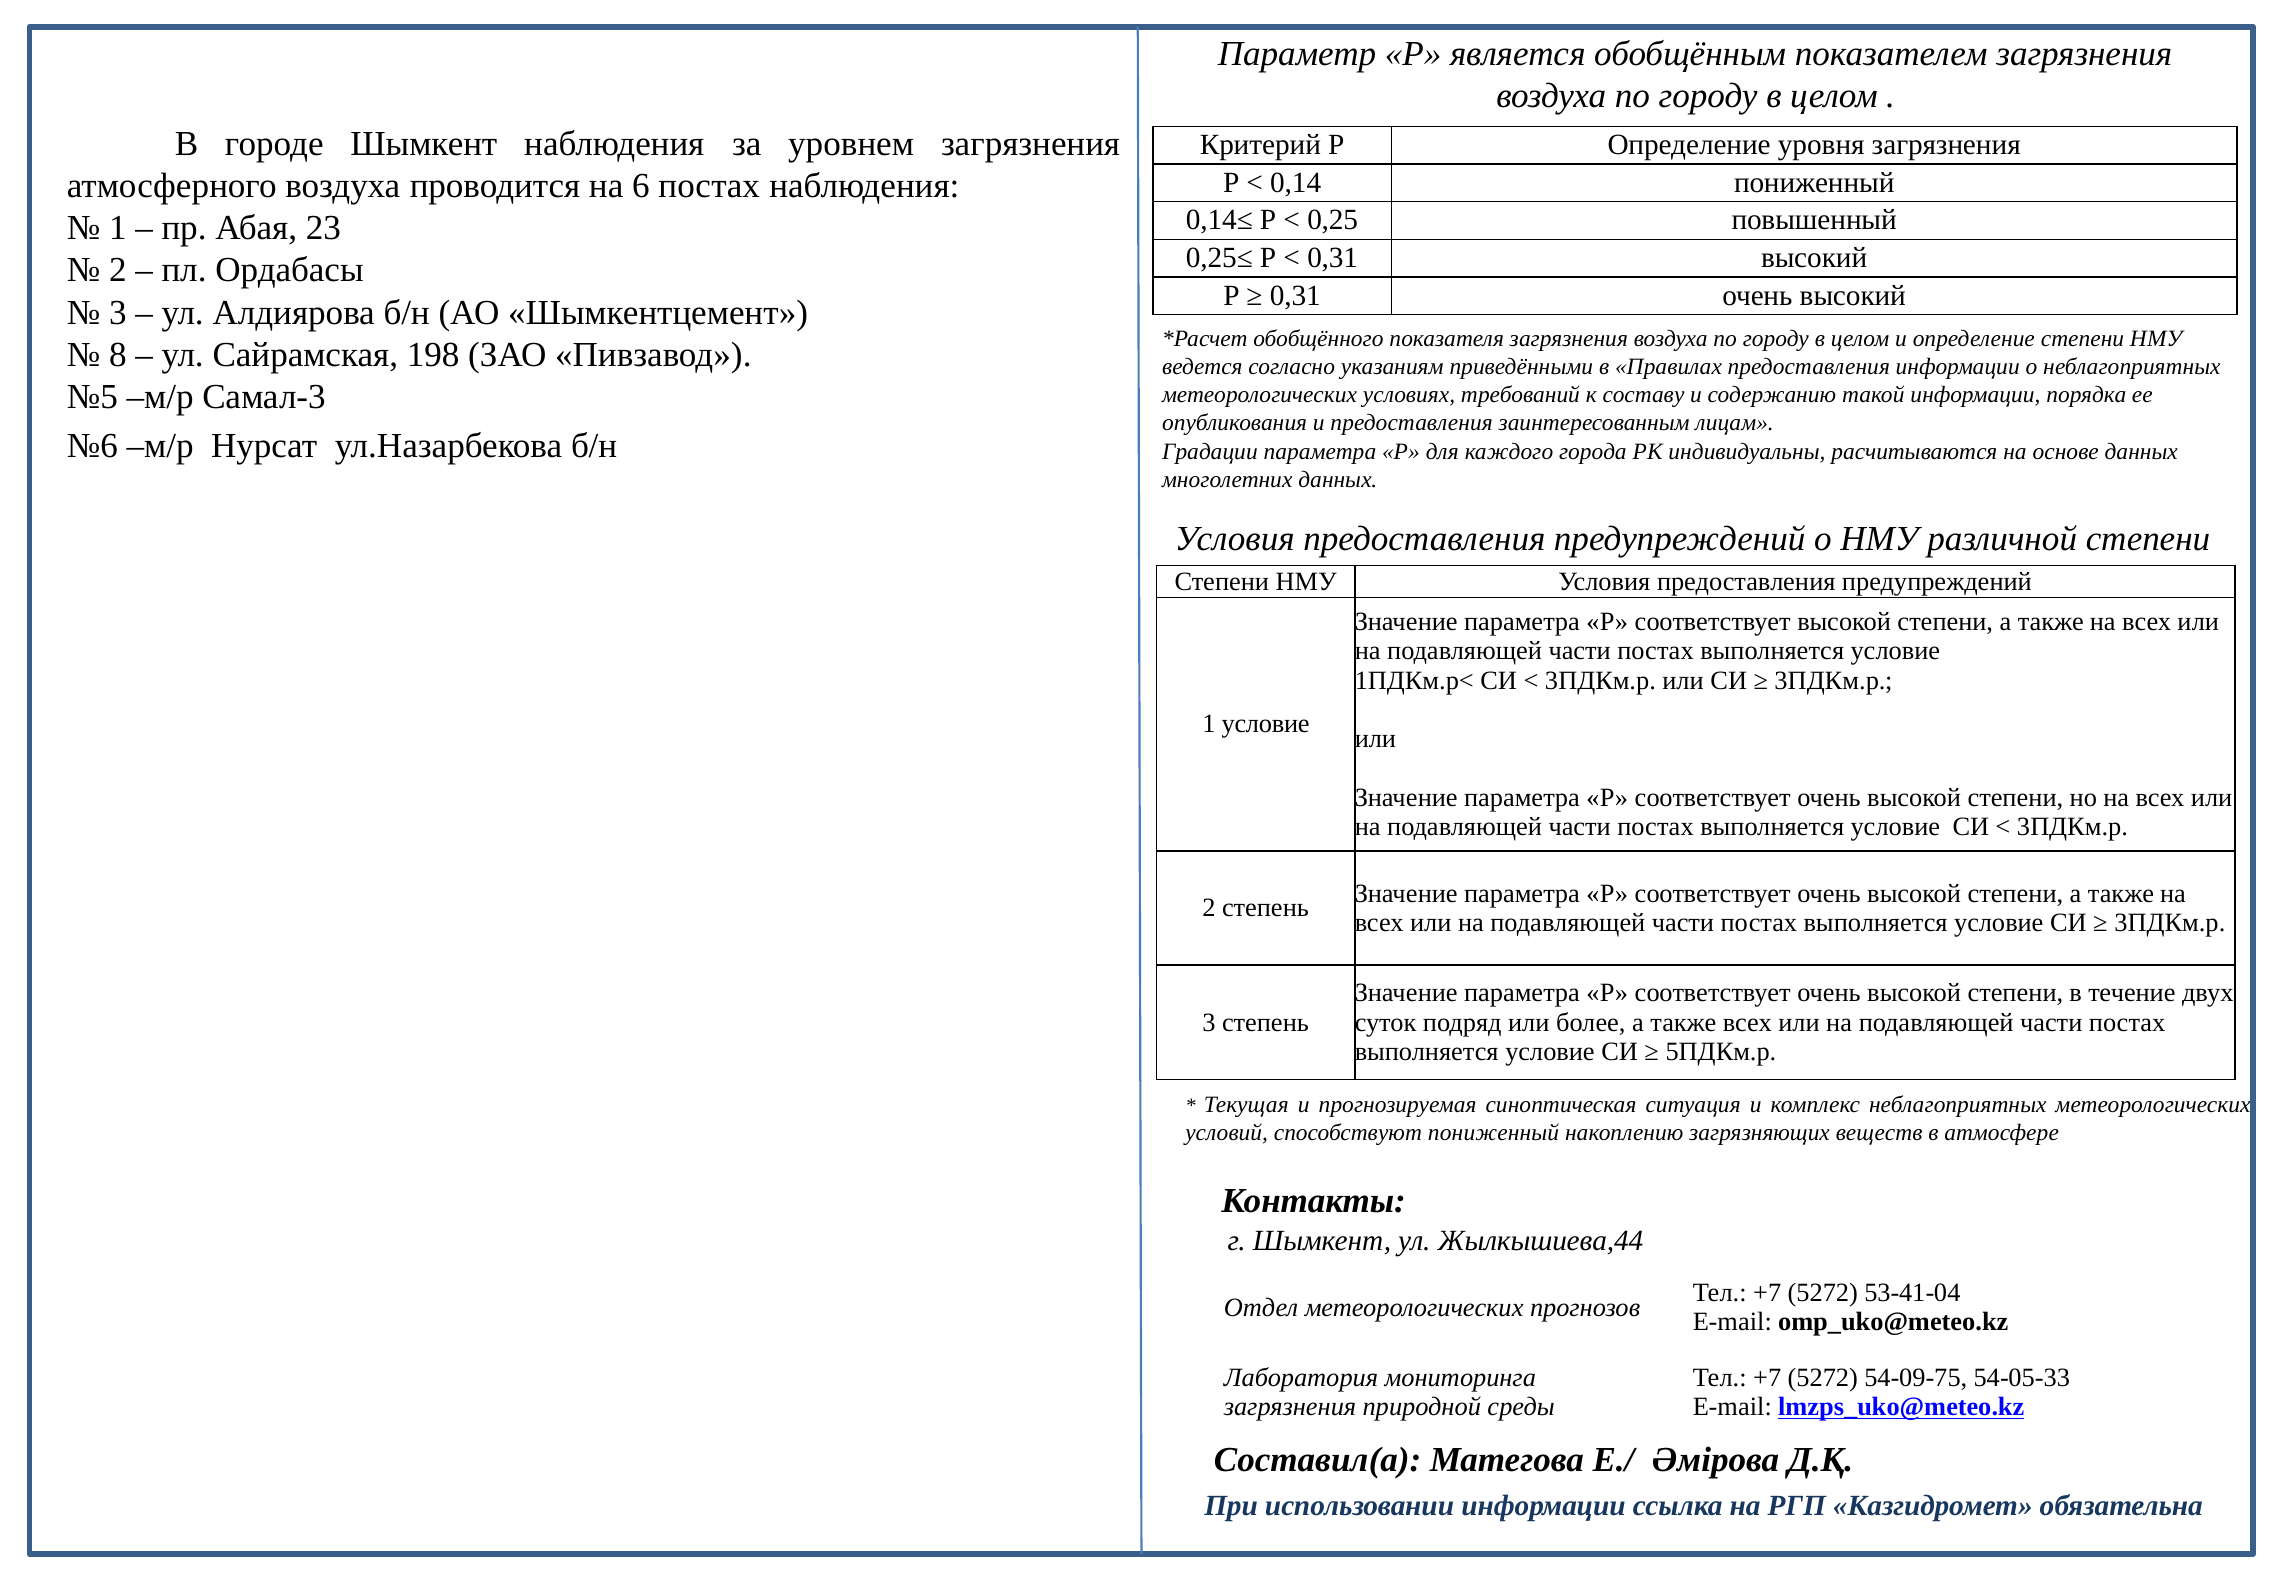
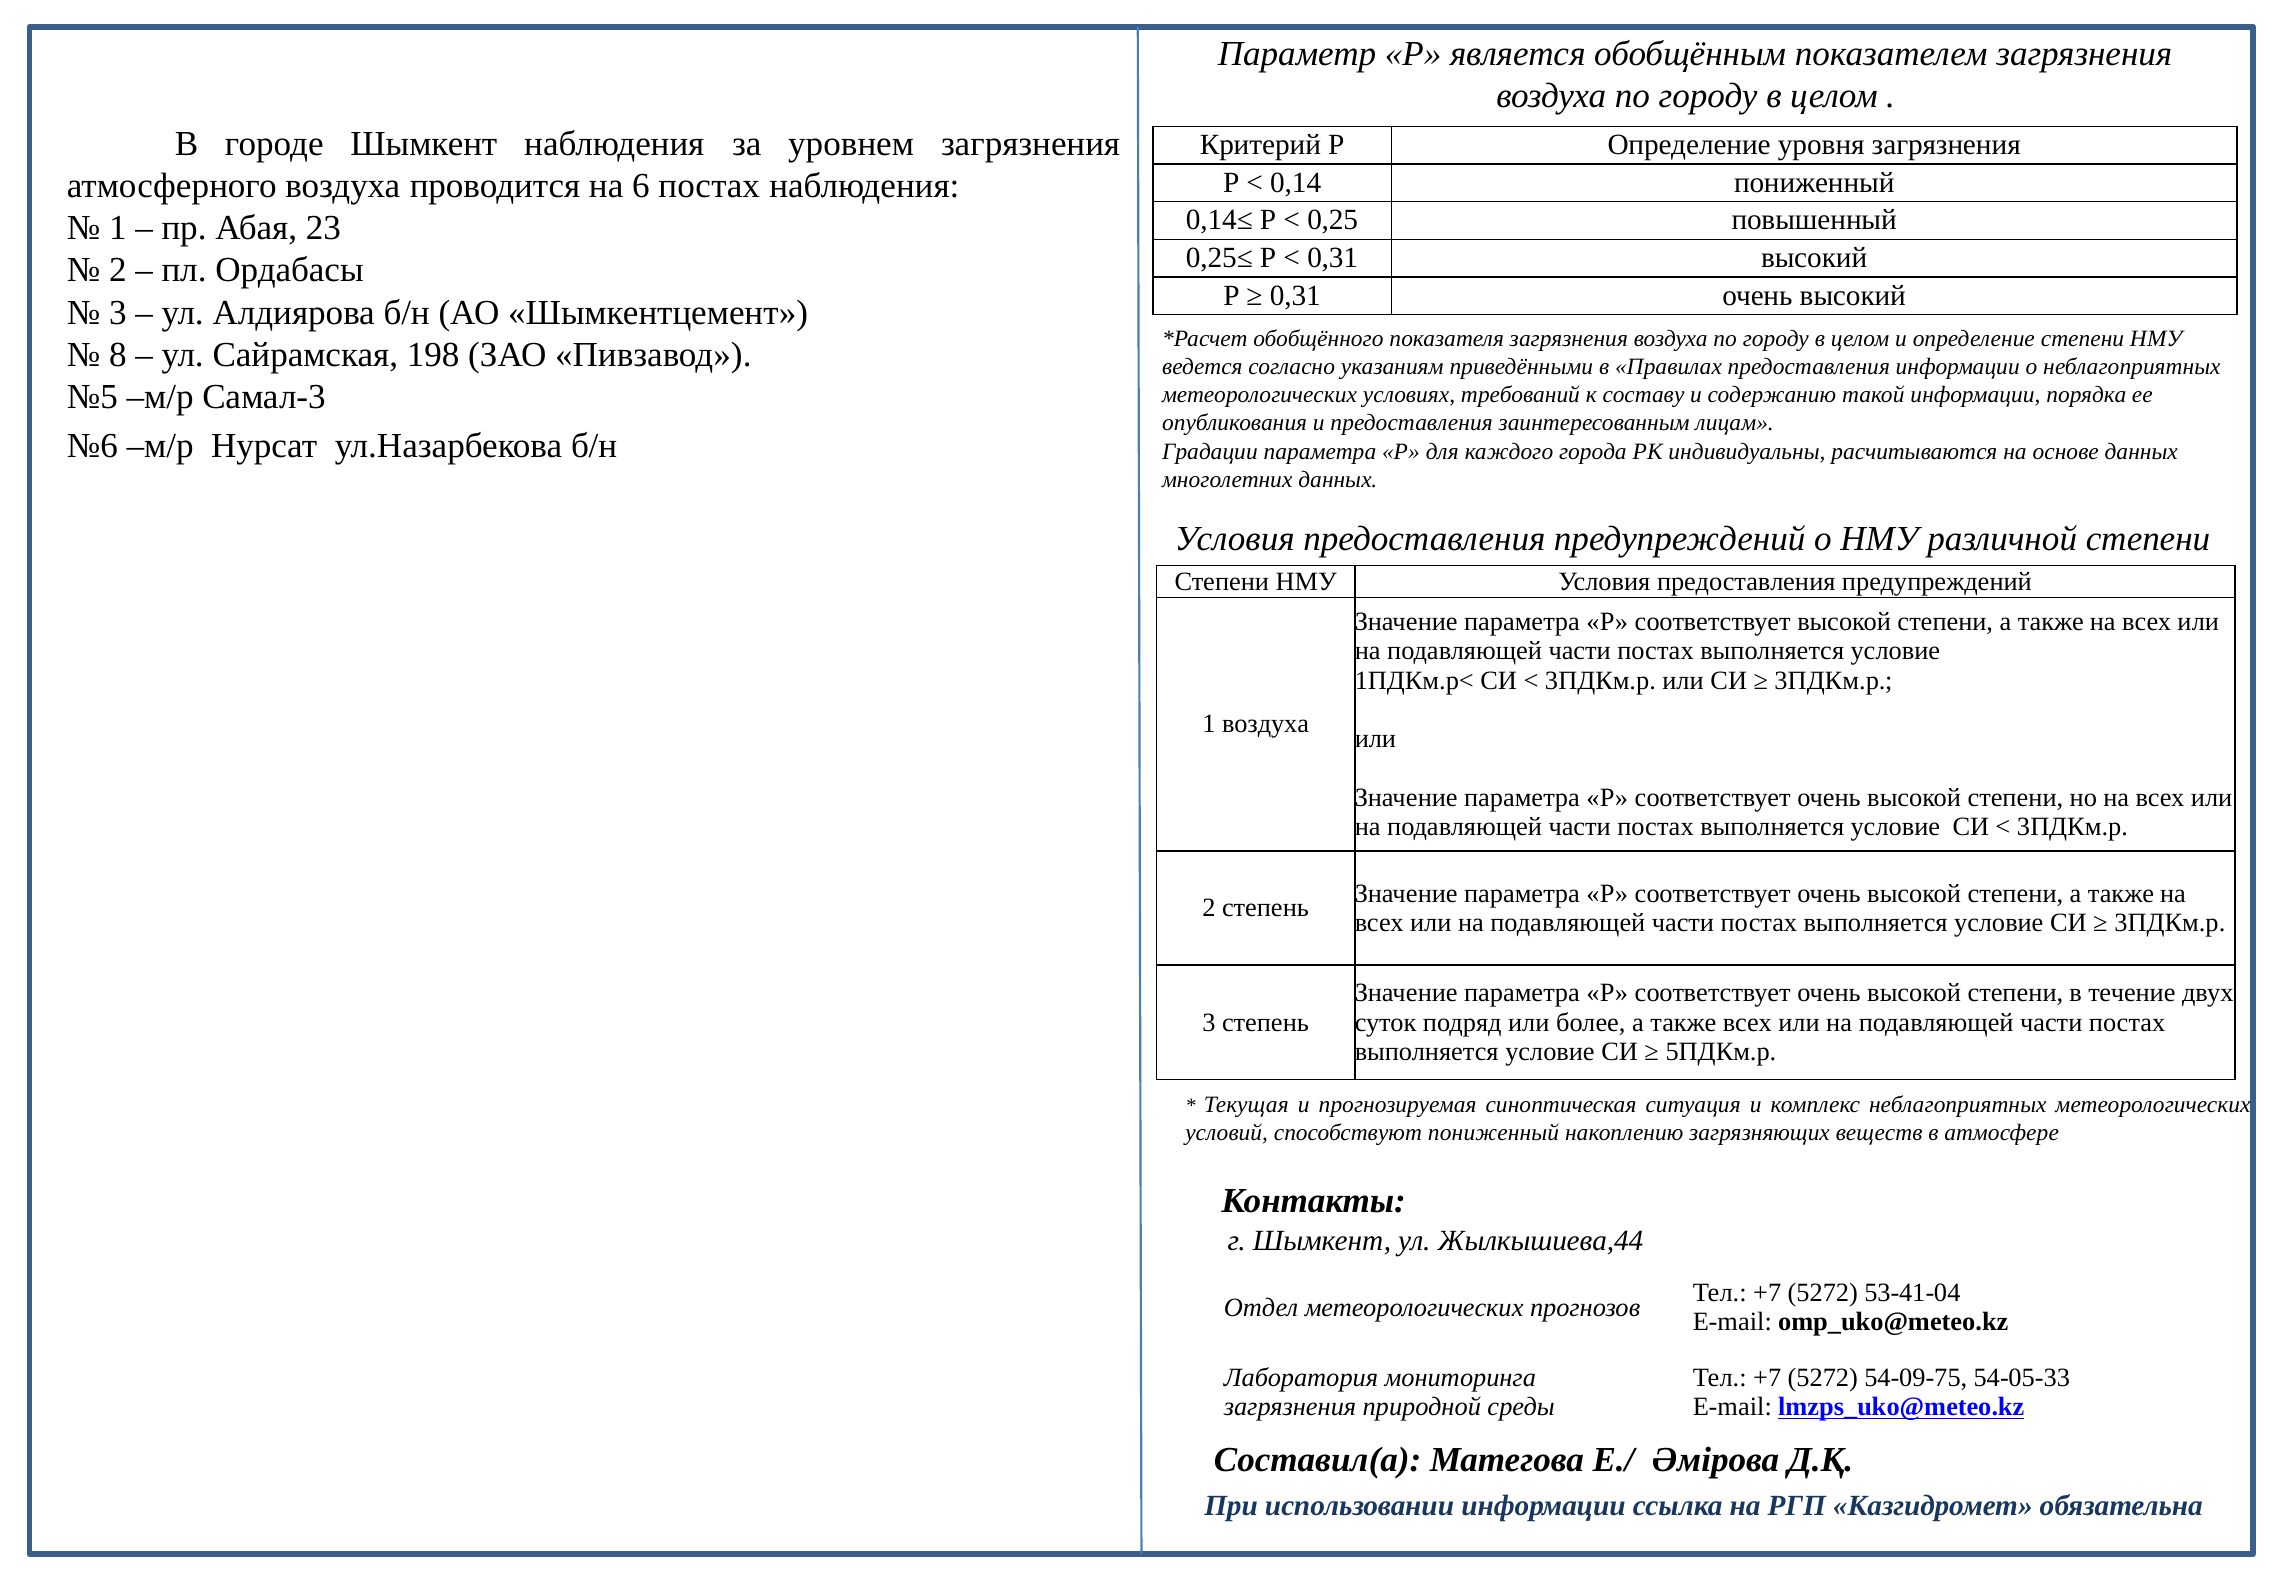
1 условие: условие -> воздуха
